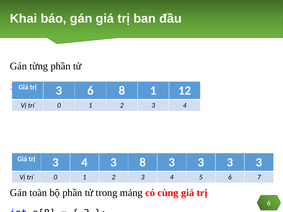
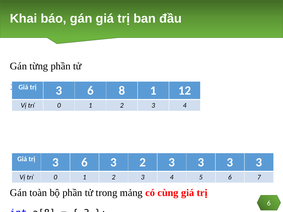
4 at (84, 163): 4 -> 6
3 8: 8 -> 2
